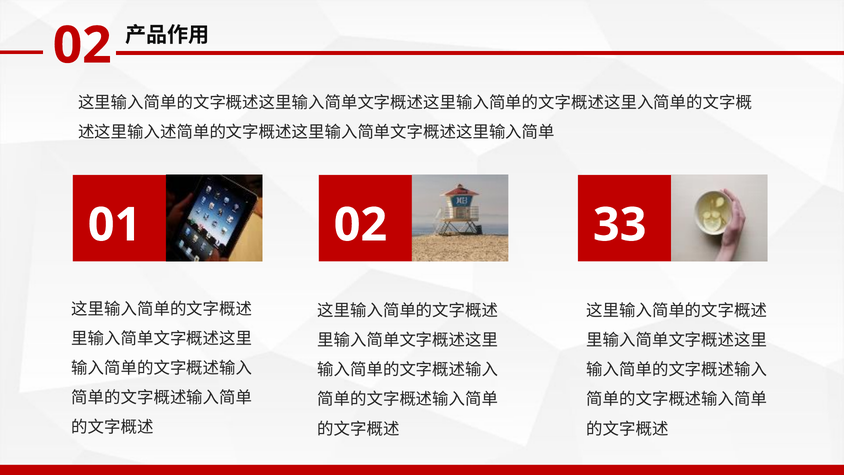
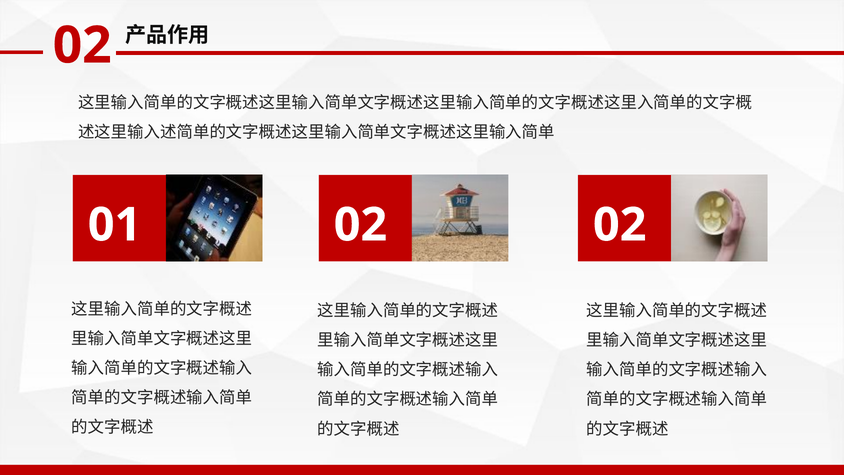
02 33: 33 -> 02
